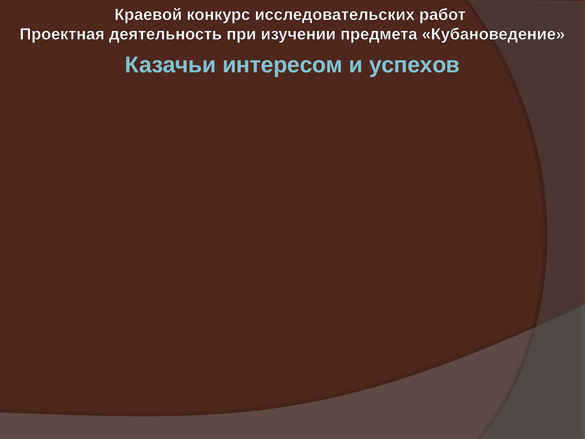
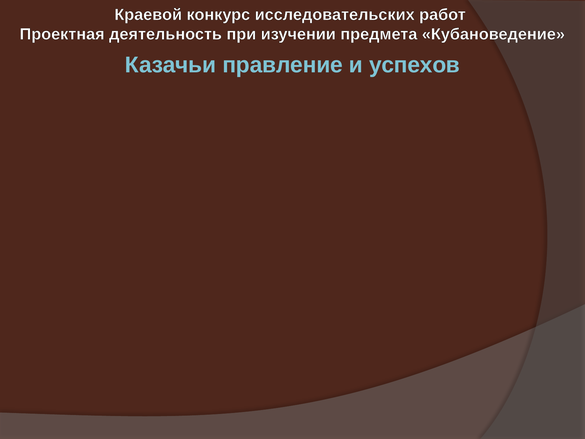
интересом: интересом -> правление
